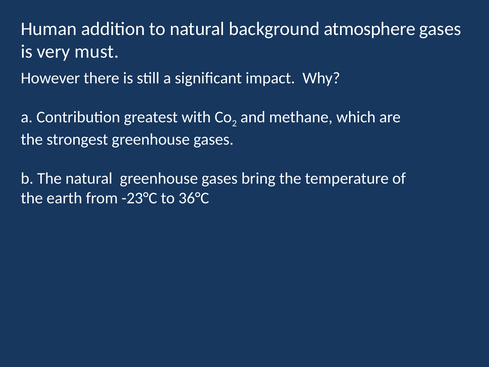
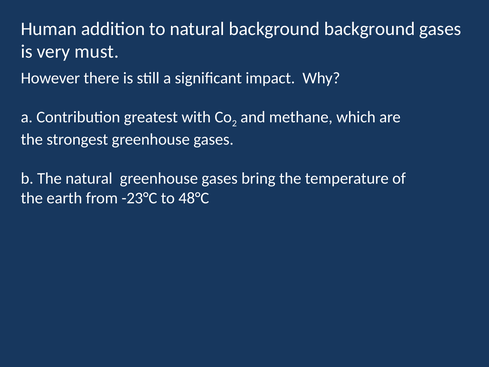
background atmosphere: atmosphere -> background
36°C: 36°C -> 48°C
